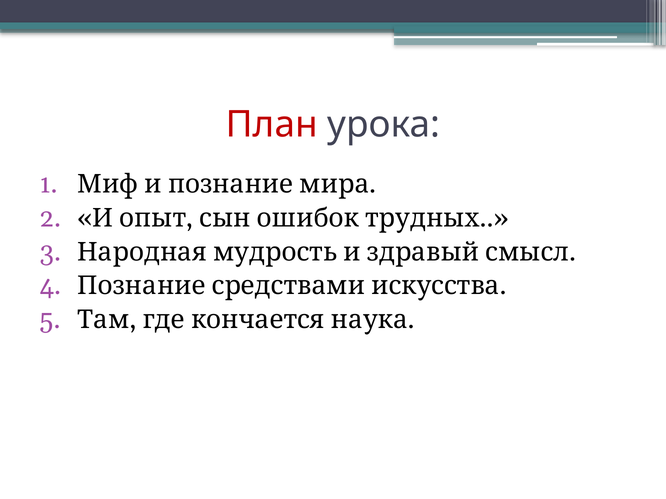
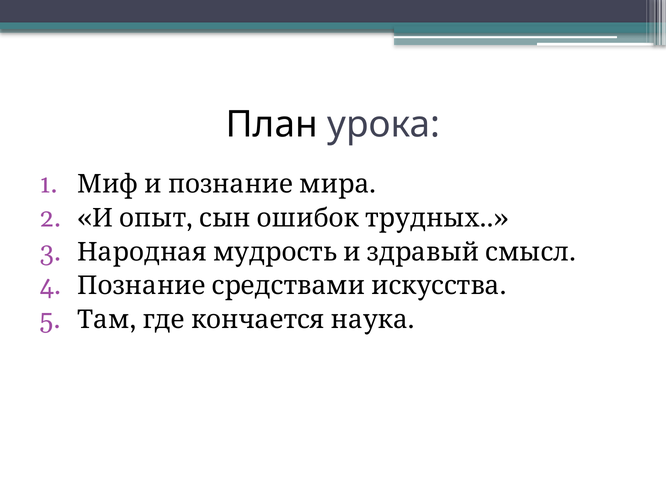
План colour: red -> black
